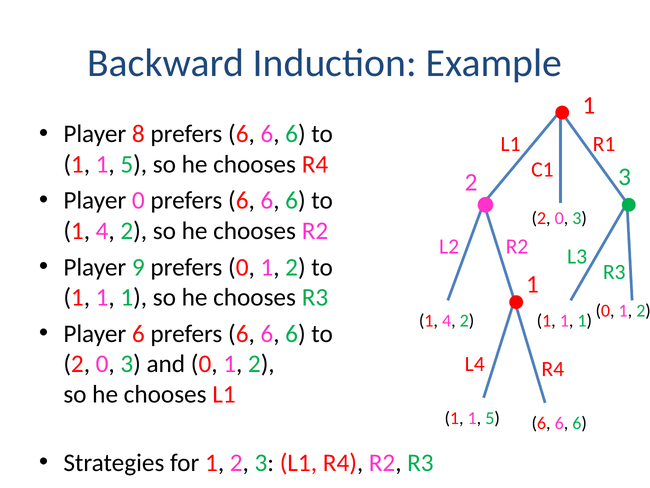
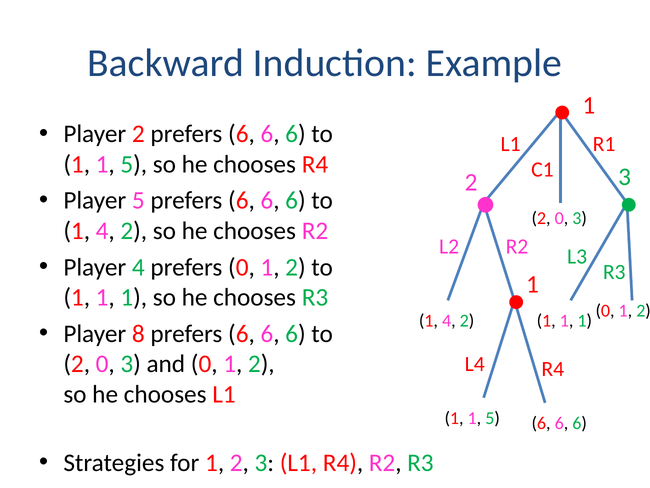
Player 8: 8 -> 2
Player 0: 0 -> 5
Player 9: 9 -> 4
Player 6: 6 -> 8
